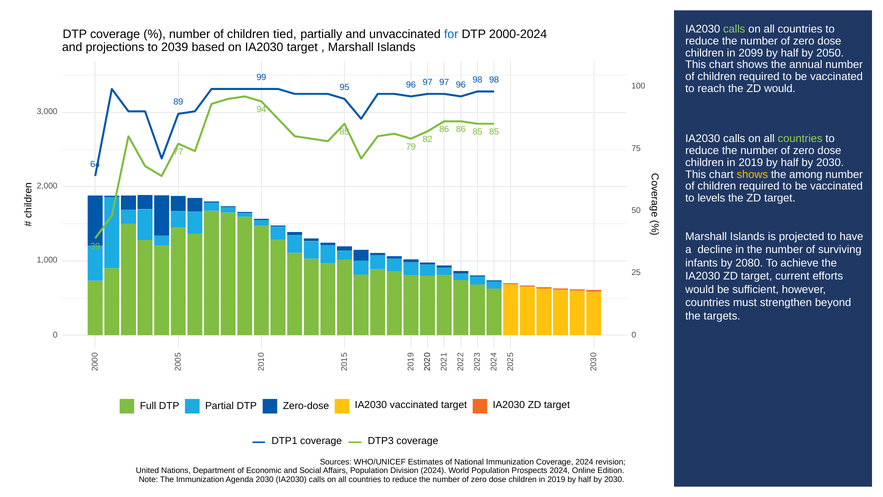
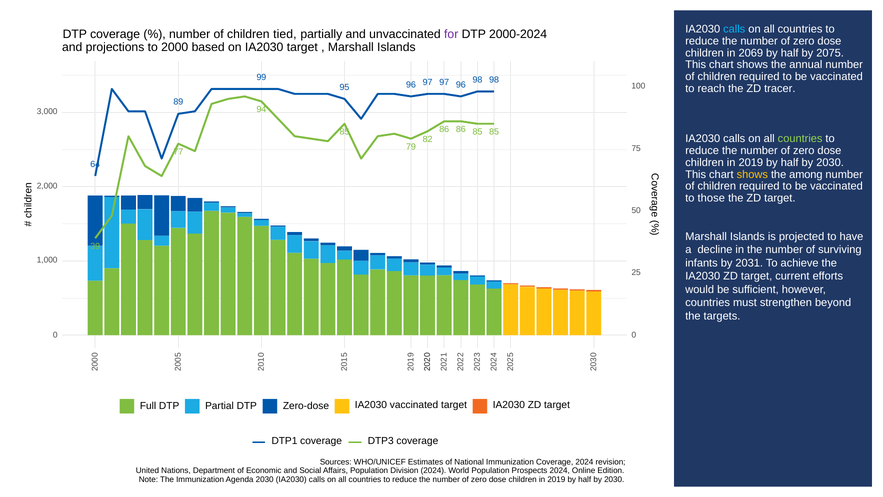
calls at (734, 29) colour: light green -> light blue
for colour: blue -> purple
2039: 2039 -> 2000
2099: 2099 -> 2069
2050: 2050 -> 2075
ZD would: would -> tracer
levels: levels -> those
2080: 2080 -> 2031
